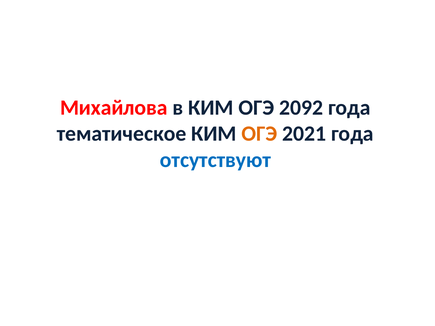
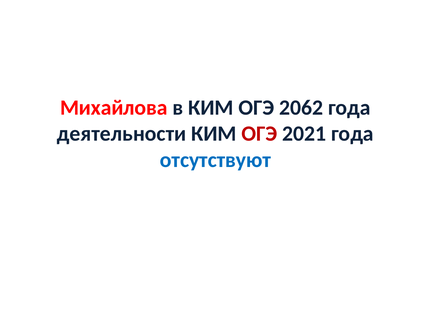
2092: 2092 -> 2062
тематическое: тематическое -> деятельности
ОГЭ at (259, 134) colour: orange -> red
